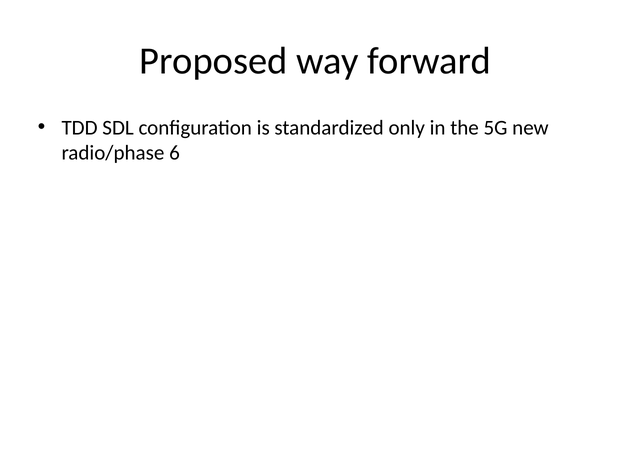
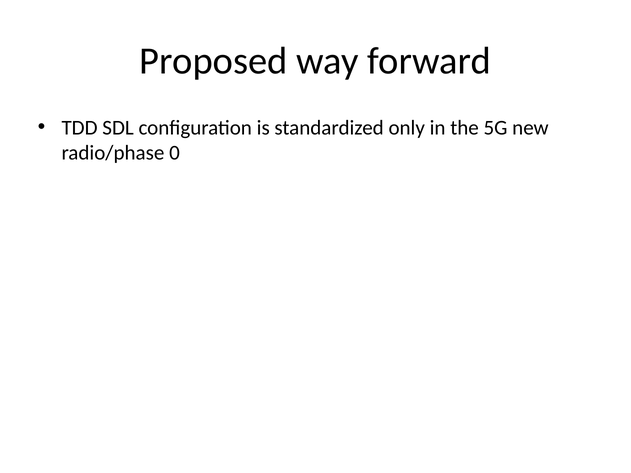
6: 6 -> 0
